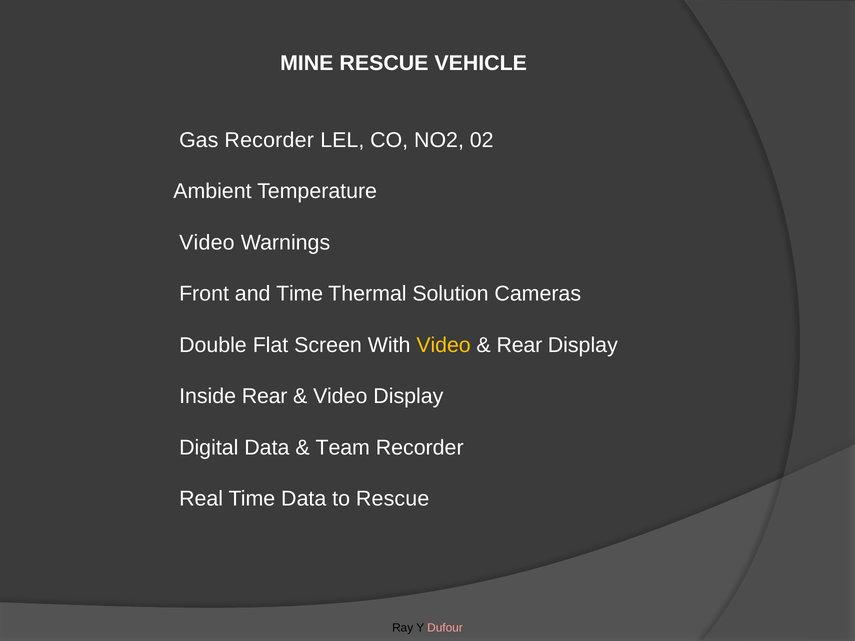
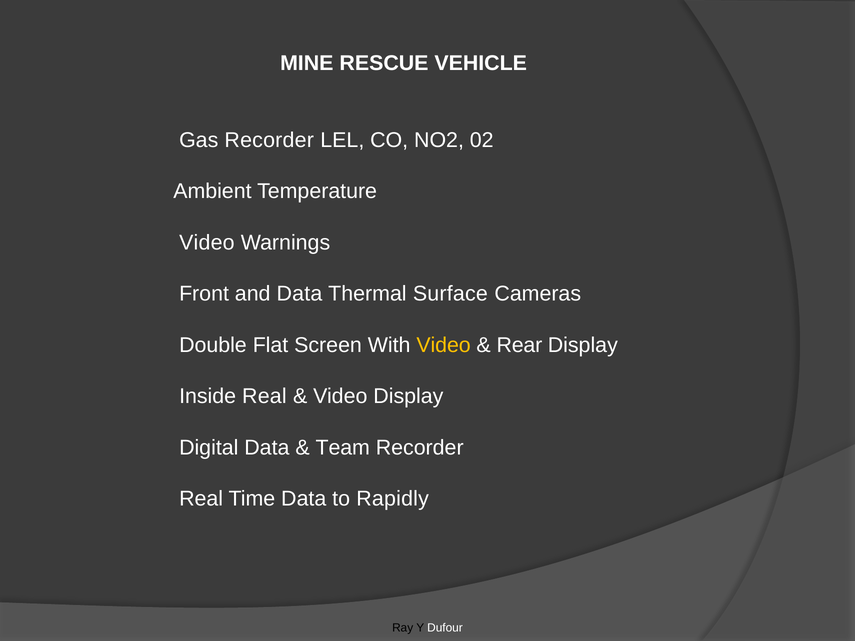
and Time: Time -> Data
Solution: Solution -> Surface
Inside Rear: Rear -> Real
to Rescue: Rescue -> Rapidly
Dufour colour: pink -> white
